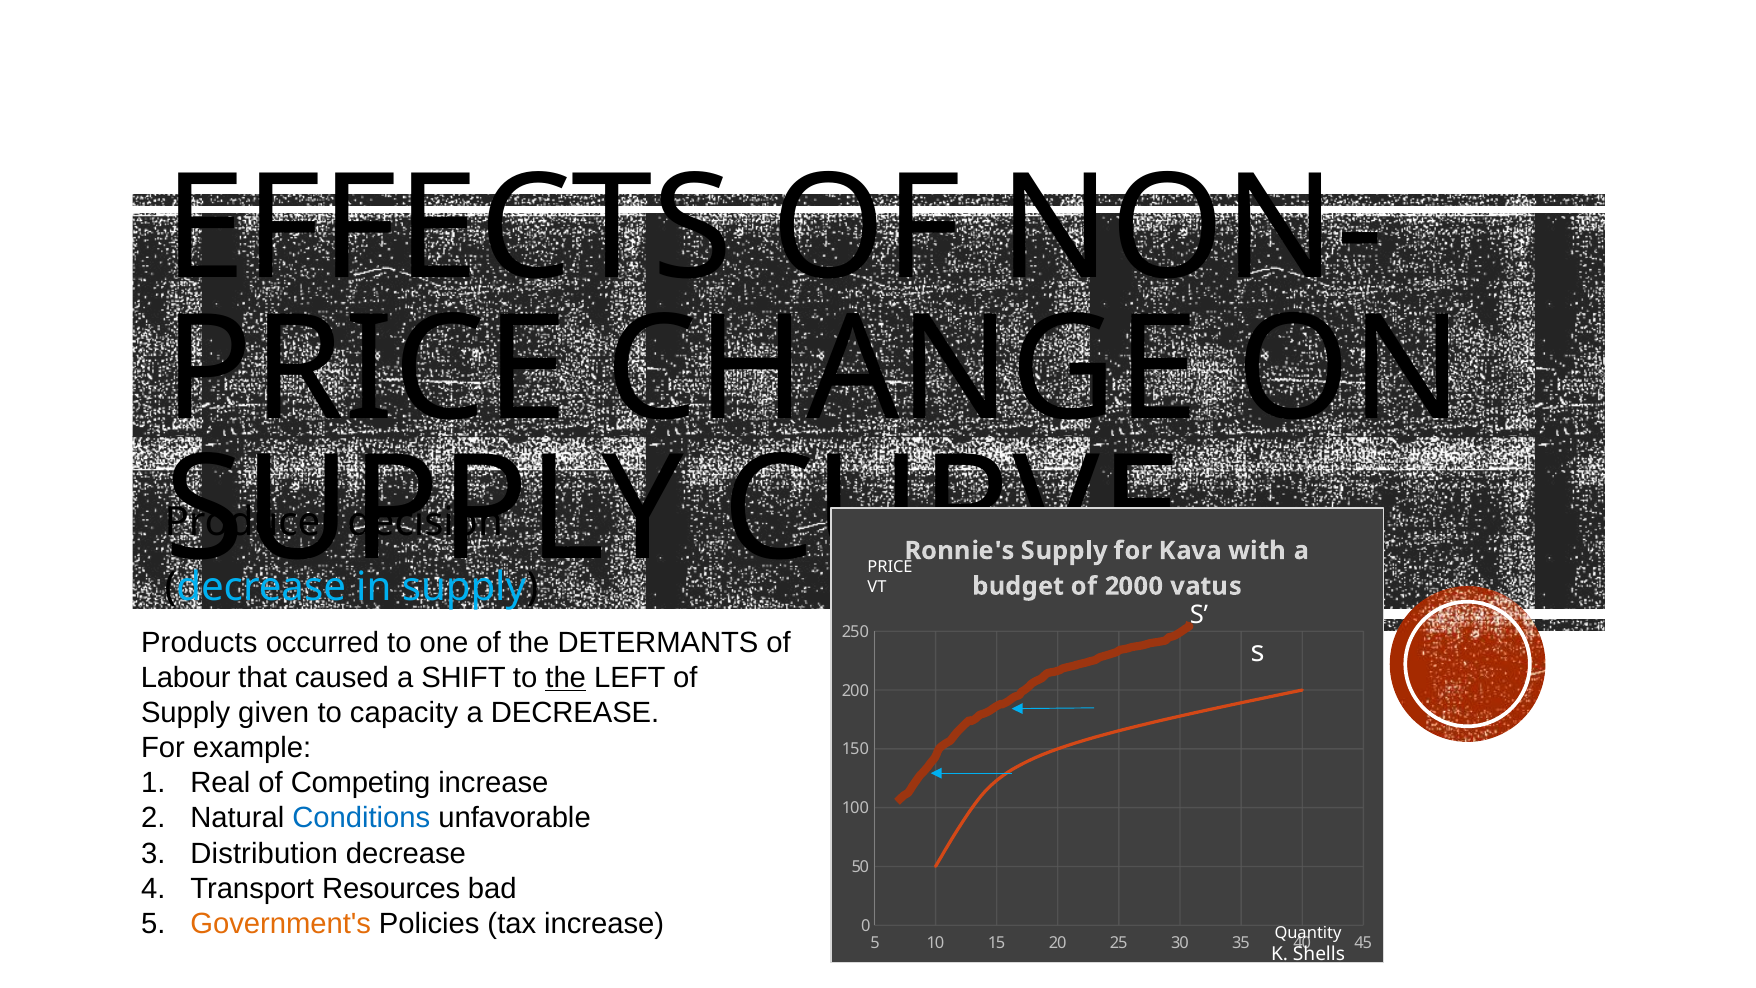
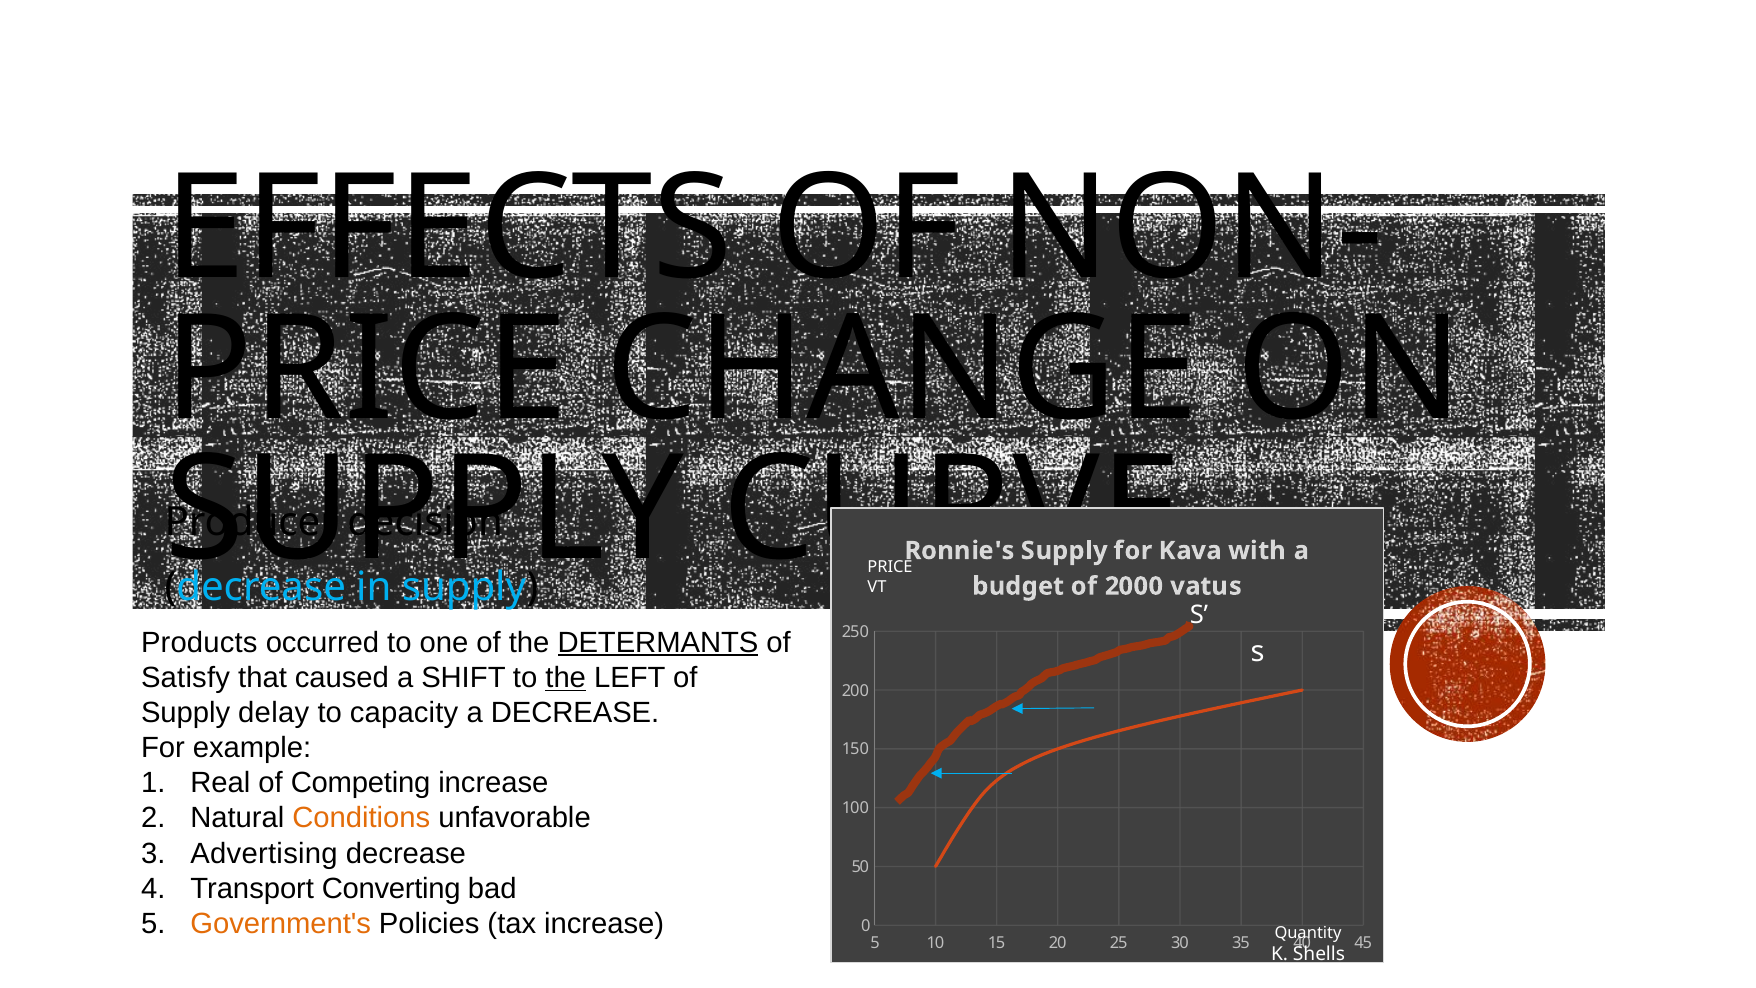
DETERMANTS underline: none -> present
Labour: Labour -> Satisfy
given: given -> delay
Conditions colour: blue -> orange
Distribution: Distribution -> Advertising
Resources: Resources -> Converting
